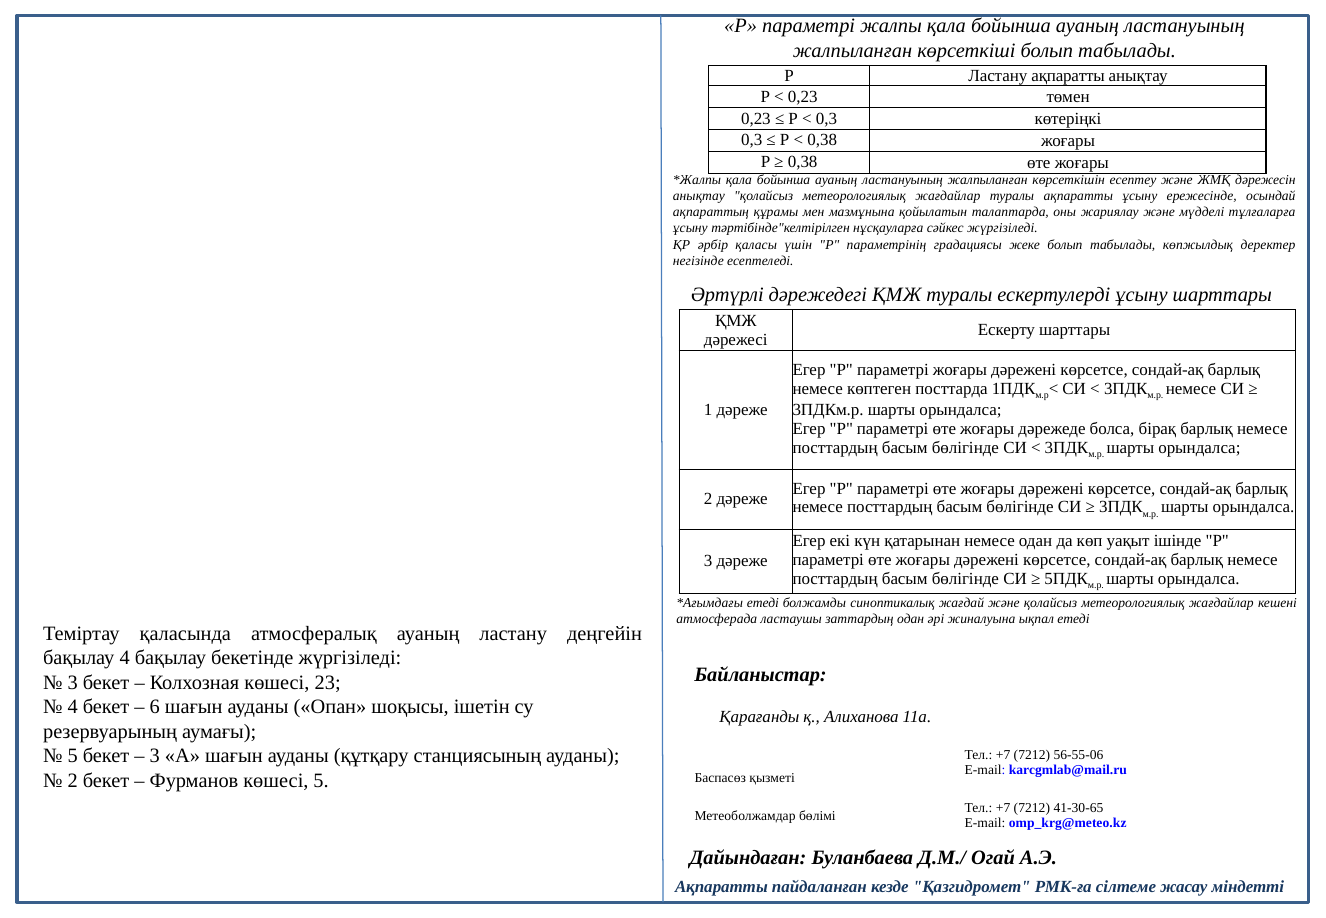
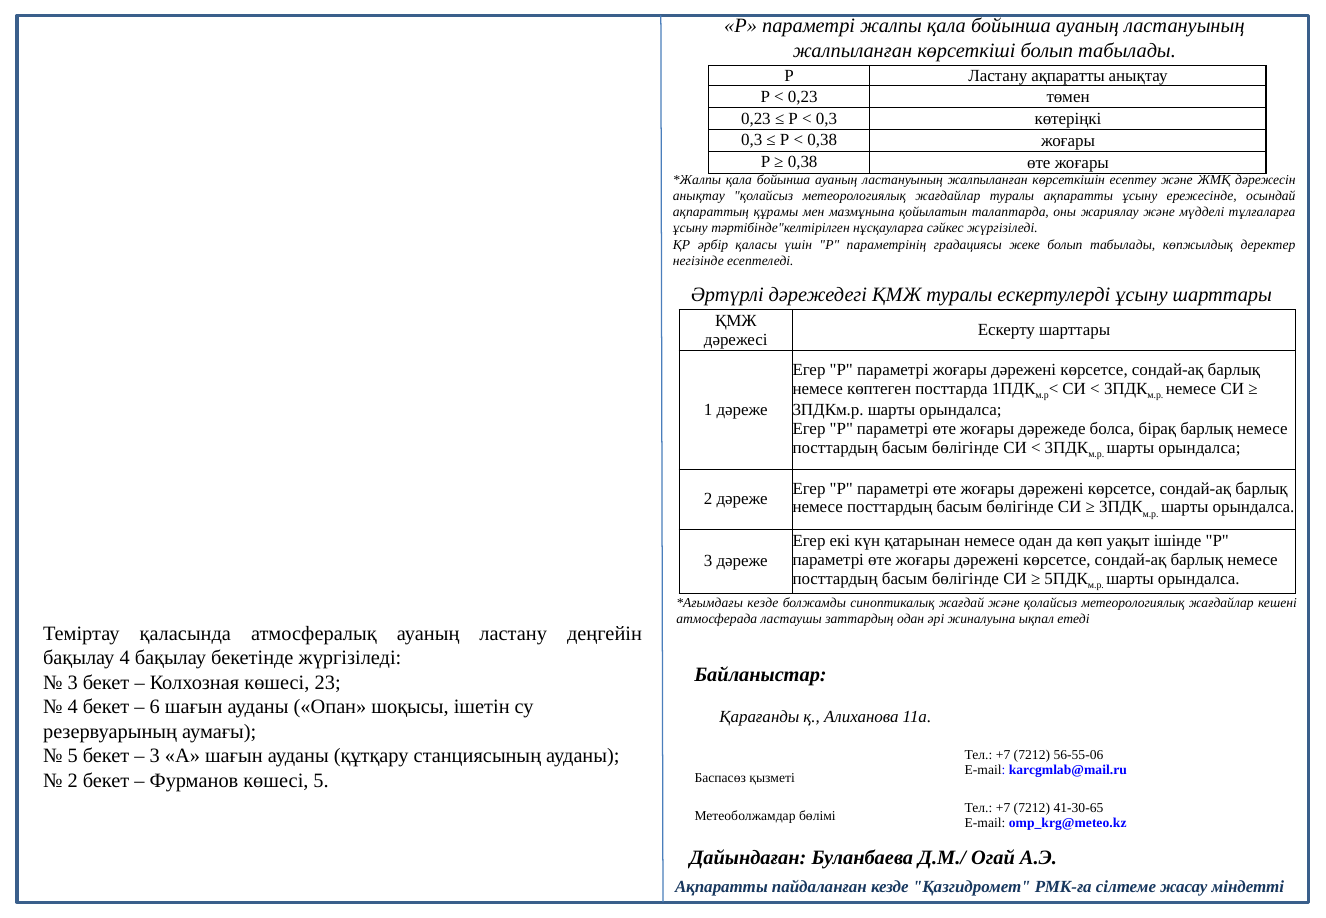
етеді at (763, 603): етеді -> кезде
